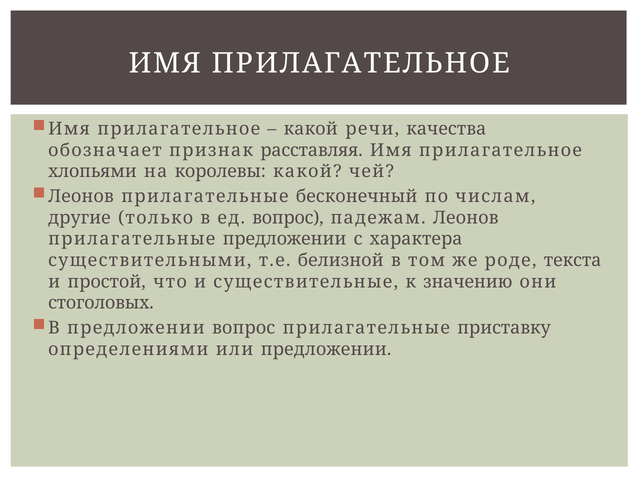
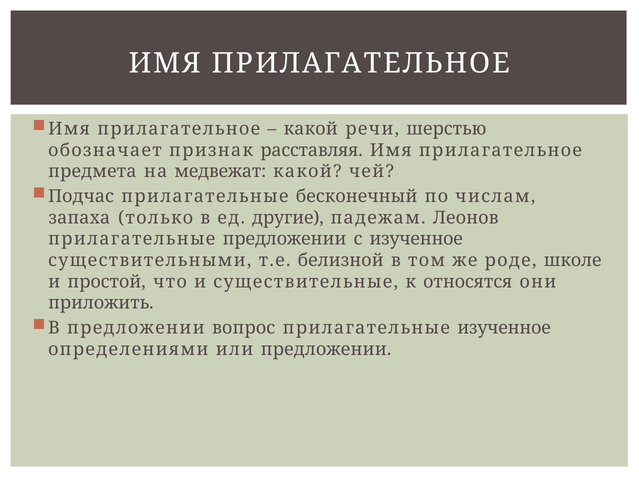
качества: качества -> шерстью
хлопьями: хлопьями -> предмета
королевы: королевы -> медвежат
Леонов at (81, 196): Леонов -> Подчас
другие: другие -> запаха
ед вопрос: вопрос -> другие
с характера: характера -> изученное
текста: текста -> школе
значению: значению -> относятся
стоголовых: стоголовых -> приложить
прилагательные приставку: приставку -> изученное
